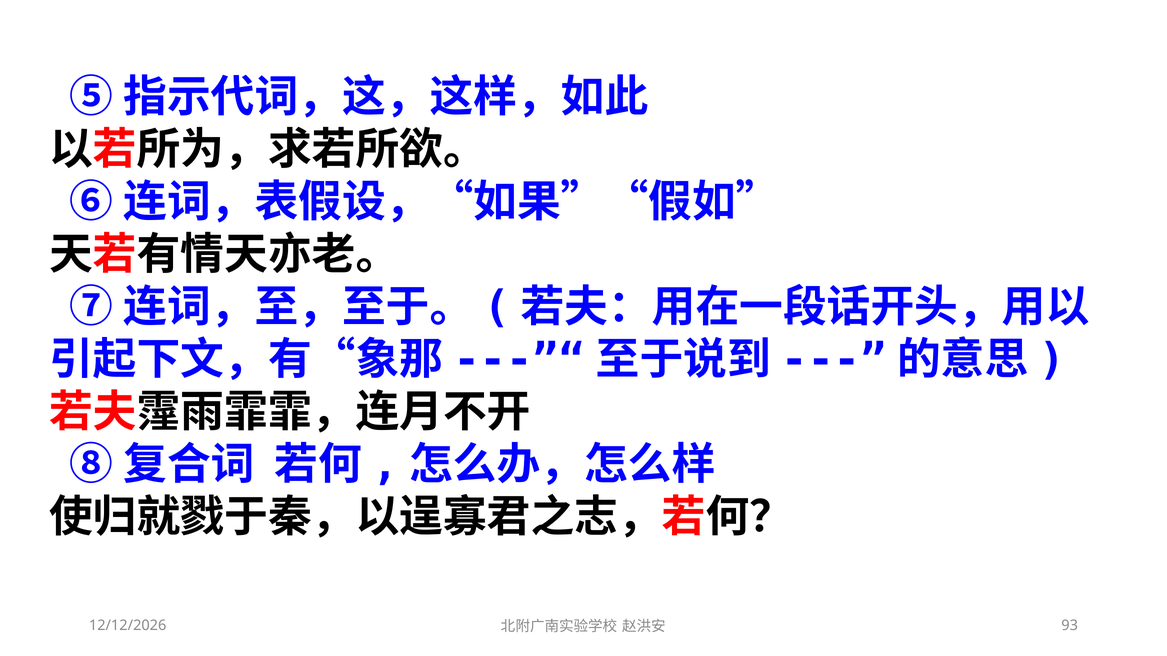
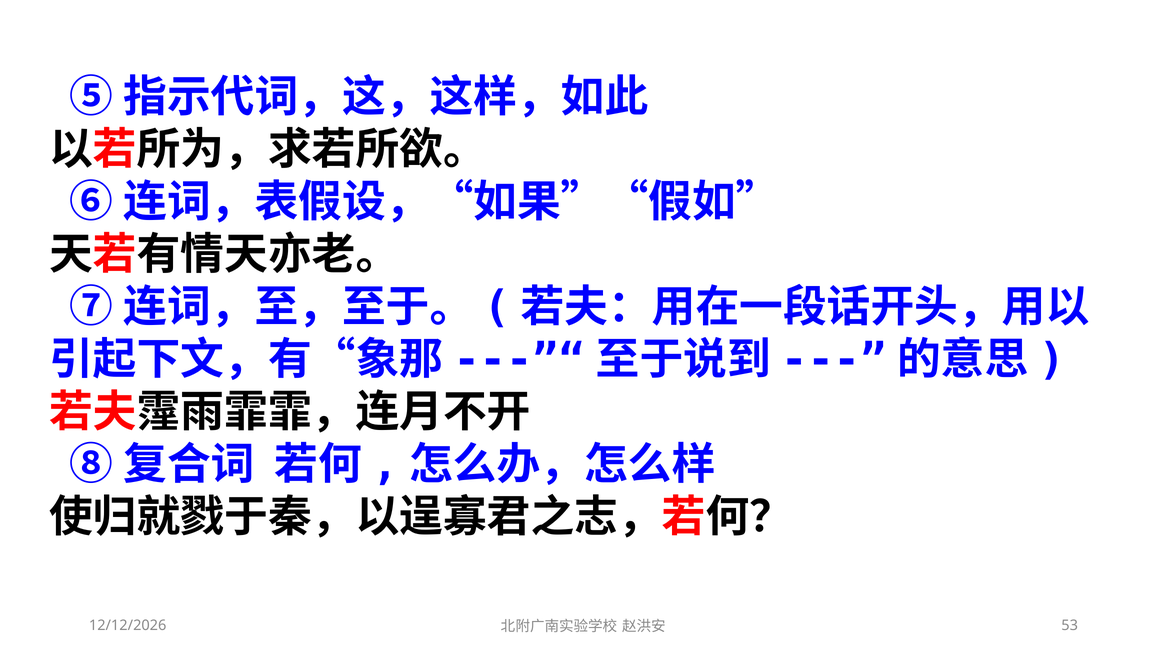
93: 93 -> 53
